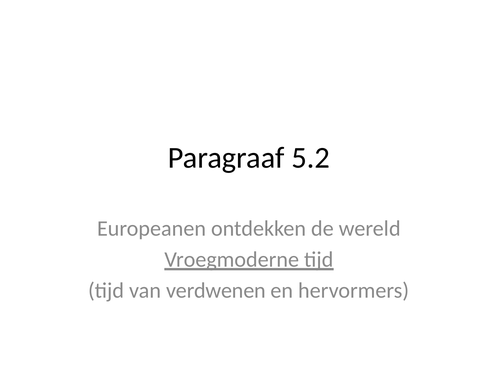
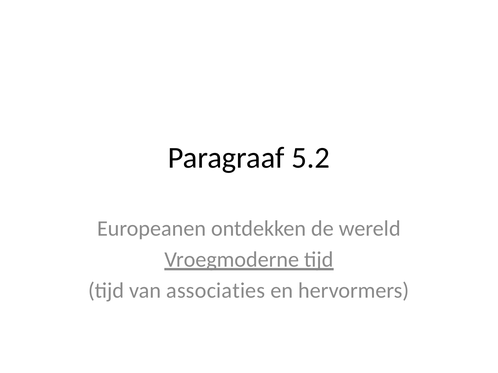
verdwenen: verdwenen -> associaties
